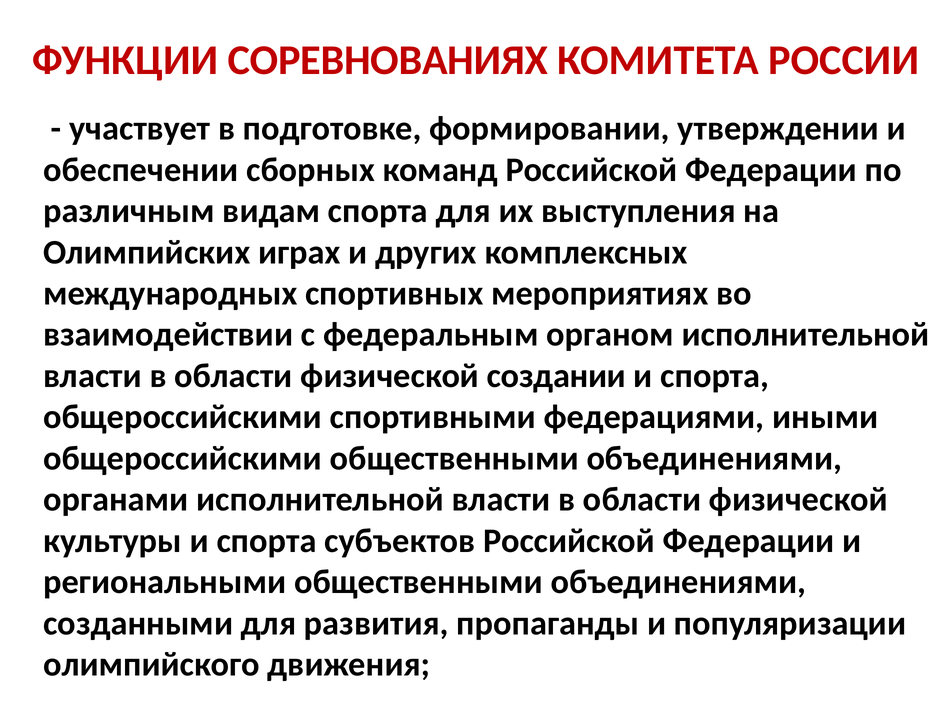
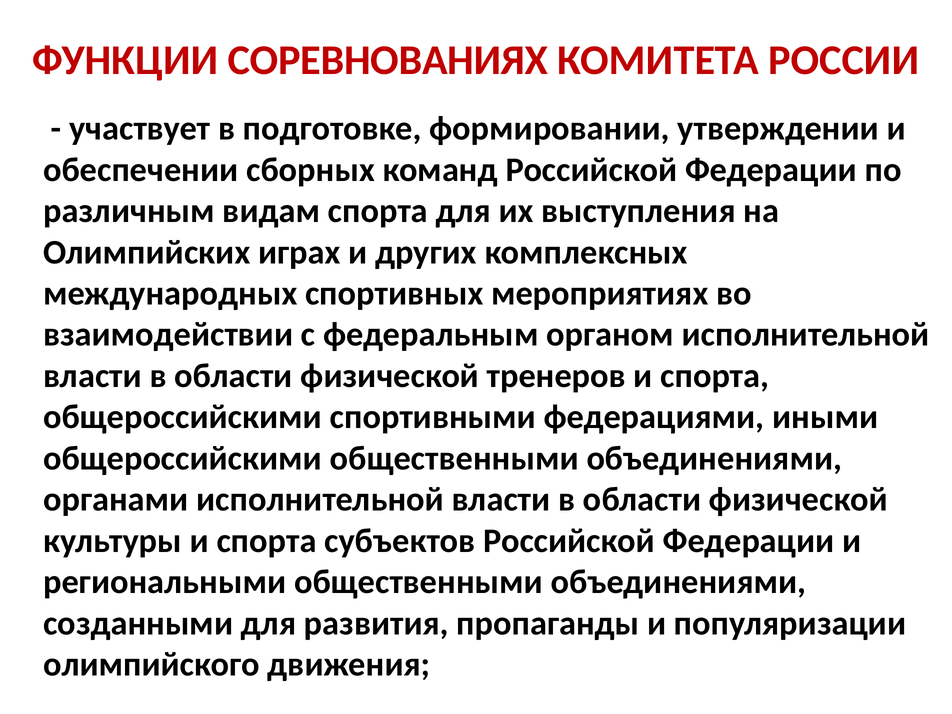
создании: создании -> тренеров
